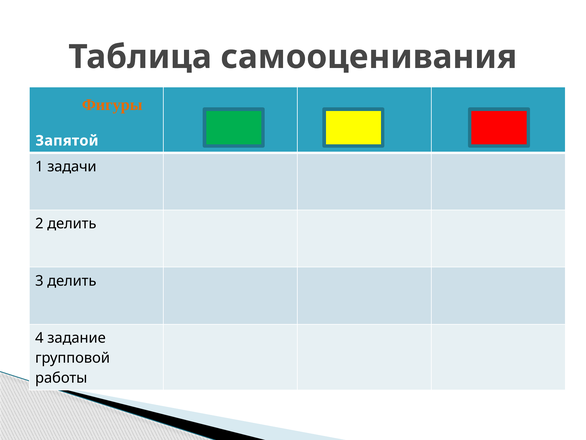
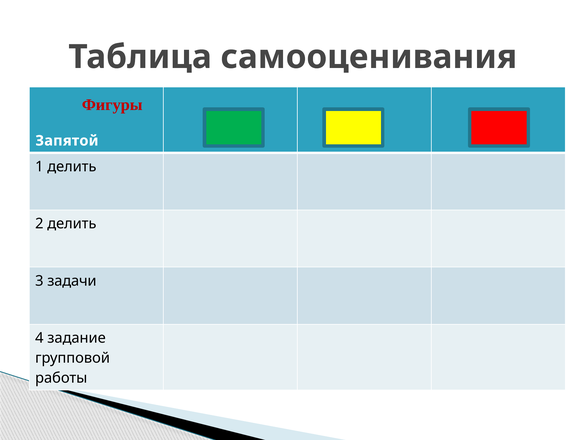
Фигуры colour: orange -> red
1 задачи: задачи -> делить
3 делить: делить -> задачи
